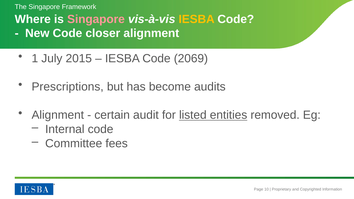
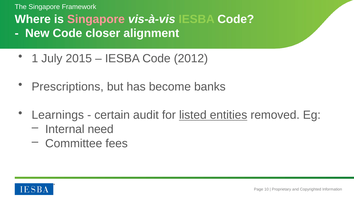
IESBA at (197, 19) colour: yellow -> light green
2069: 2069 -> 2012
audits: audits -> banks
Alignment at (58, 115): Alignment -> Learnings
Internal code: code -> need
